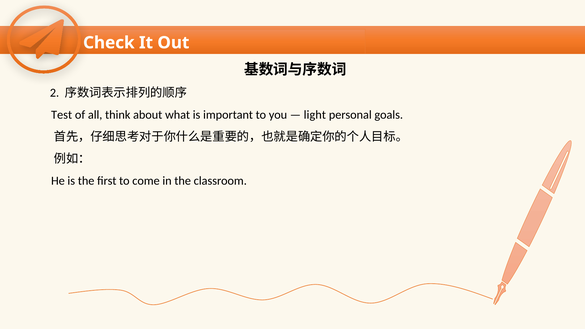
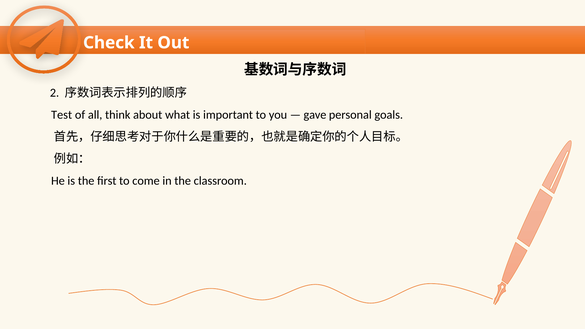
light: light -> gave
